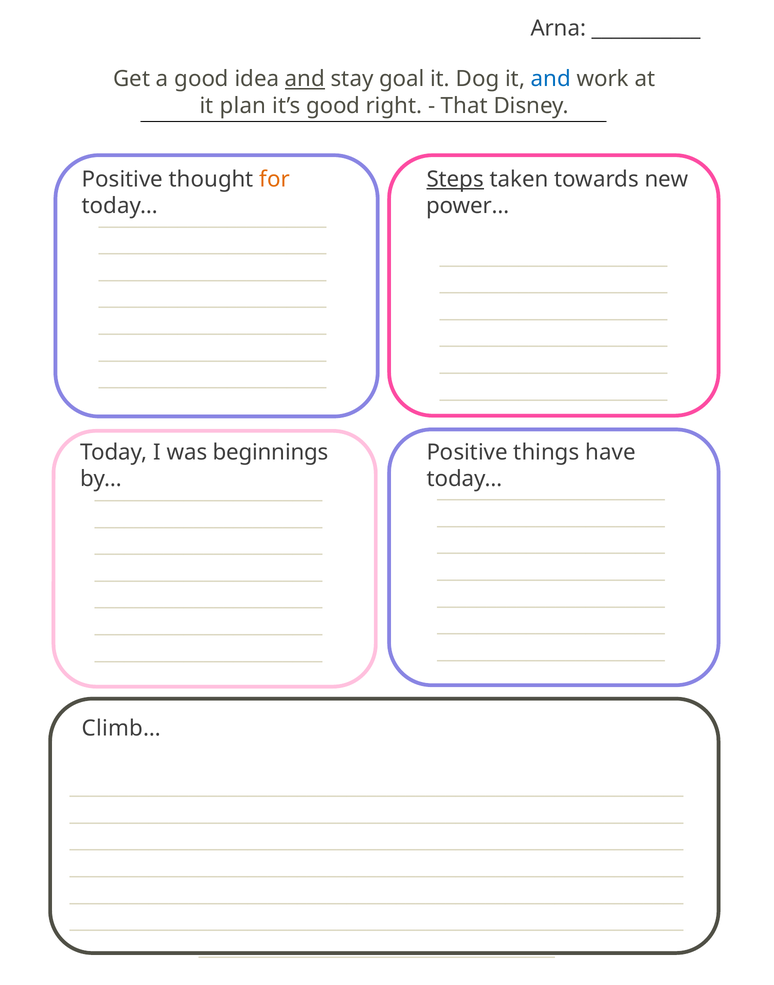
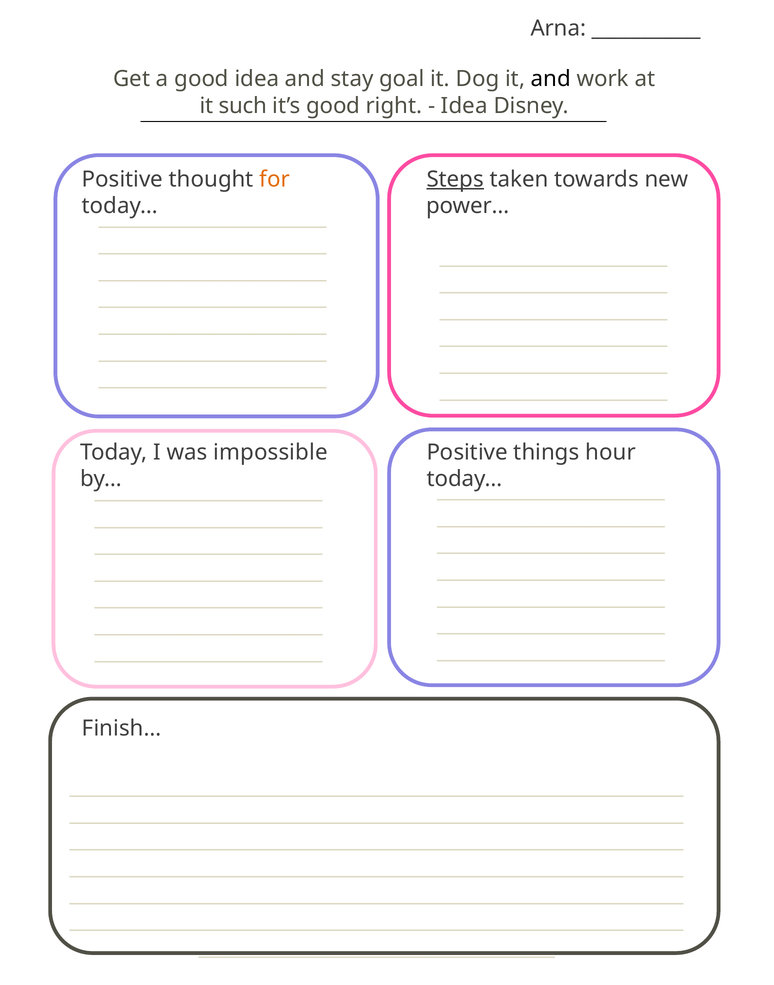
and at (305, 79) underline: present -> none
and at (551, 79) colour: blue -> black
plan: plan -> such
That at (464, 106): That -> Idea
beginnings: beginnings -> impossible
have: have -> hour
Climb…: Climb… -> Finish…
